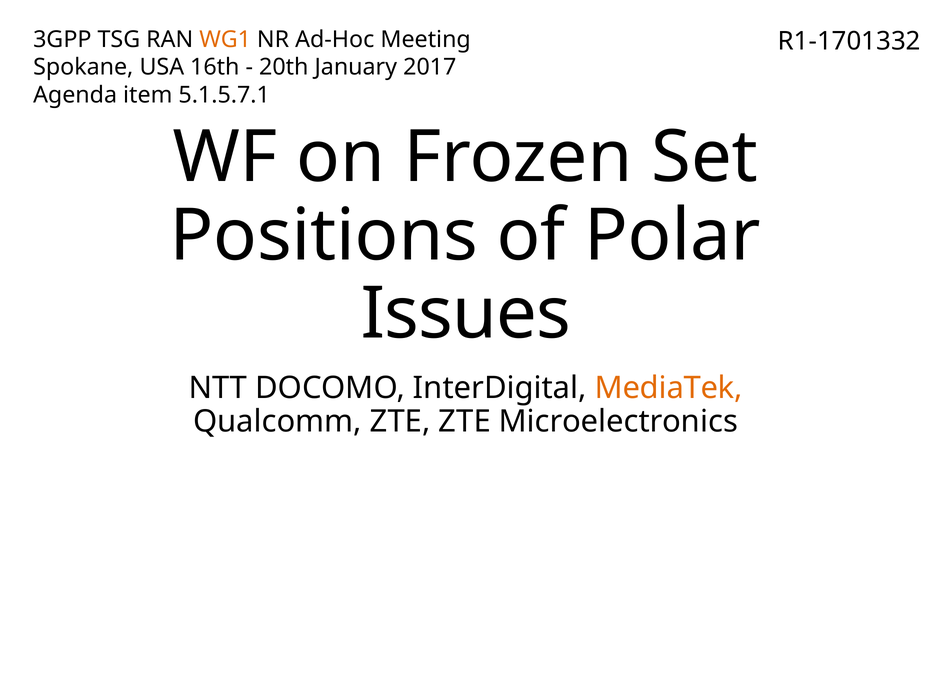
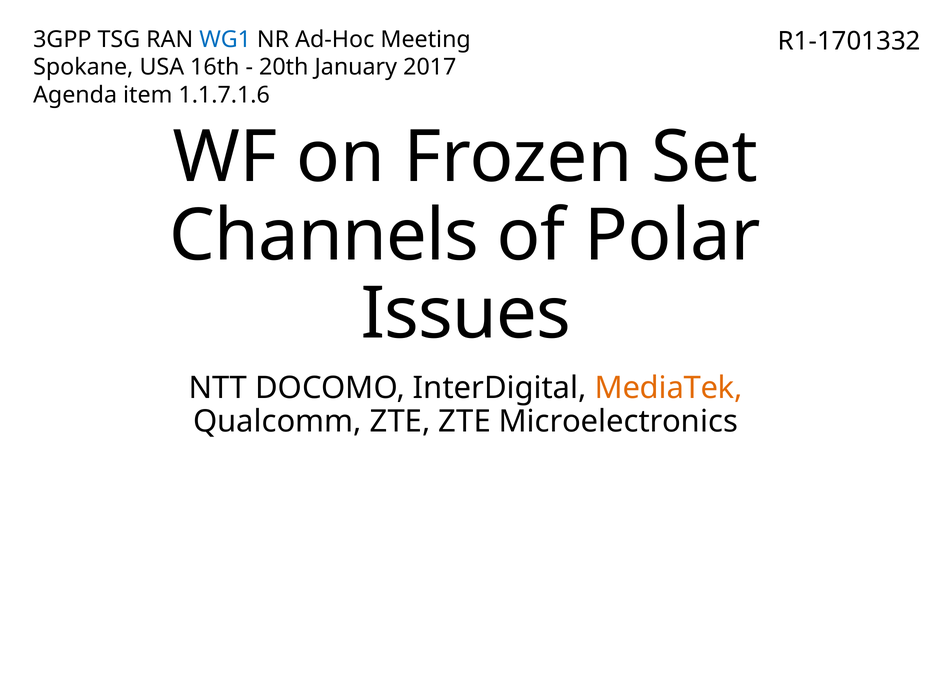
WG1 colour: orange -> blue
5.1.5.7.1: 5.1.5.7.1 -> 1.1.7.1.6
Positions: Positions -> Channels
